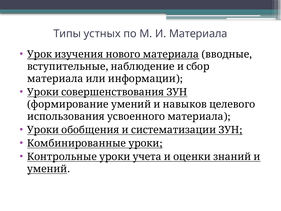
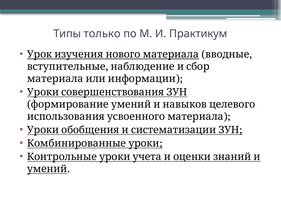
устных: устных -> только
Материала: Материала -> Практикум
